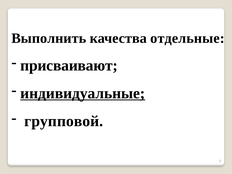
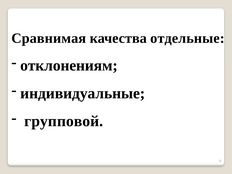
Выполнить: Выполнить -> Сравнимая
присваивают: присваивают -> отклонениям
индивидуальные underline: present -> none
